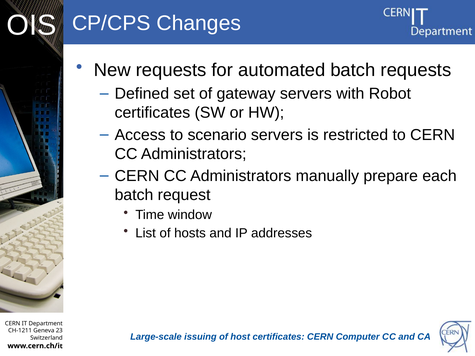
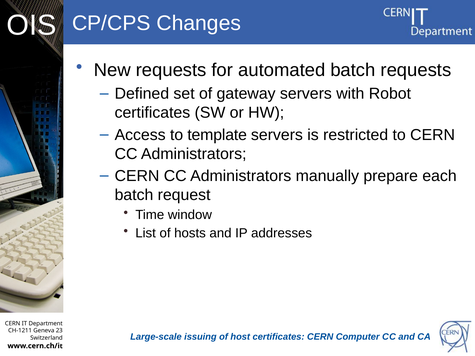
scenario: scenario -> template
